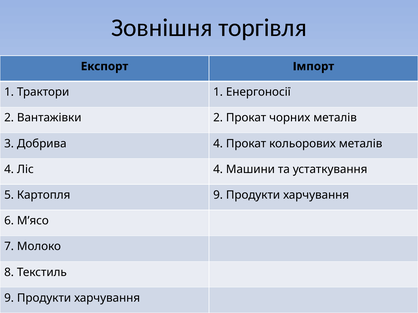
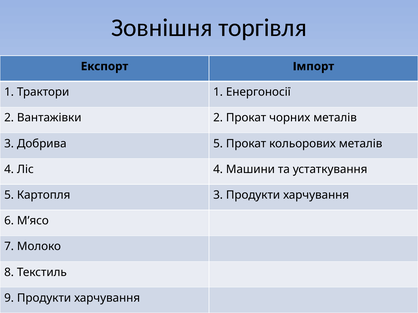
Добрива 4: 4 -> 5
Картопля 9: 9 -> 3
